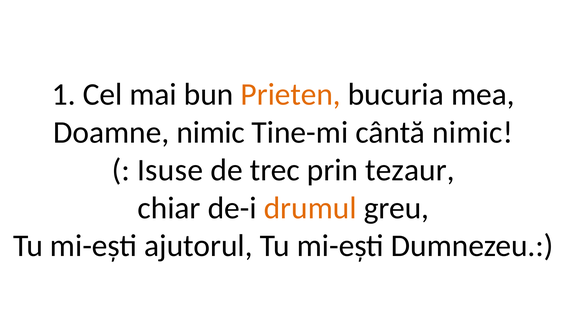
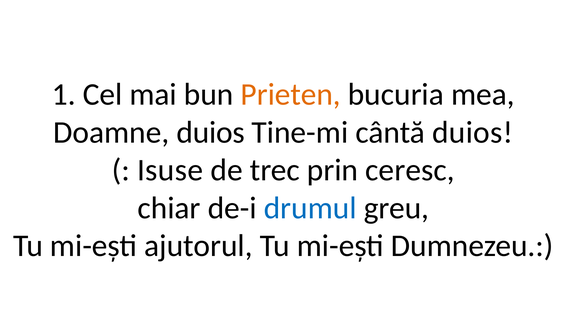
Doamne nimic: nimic -> duios
cântă nimic: nimic -> duios
tezaur: tezaur -> ceresc
drumul colour: orange -> blue
